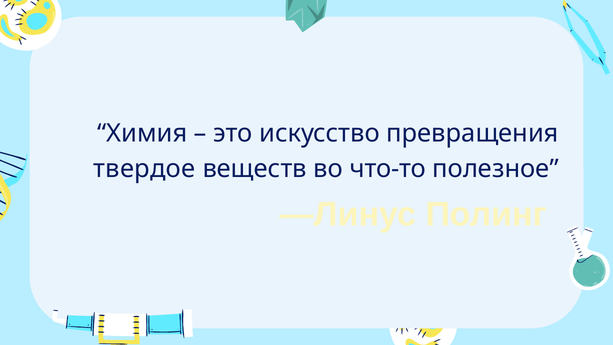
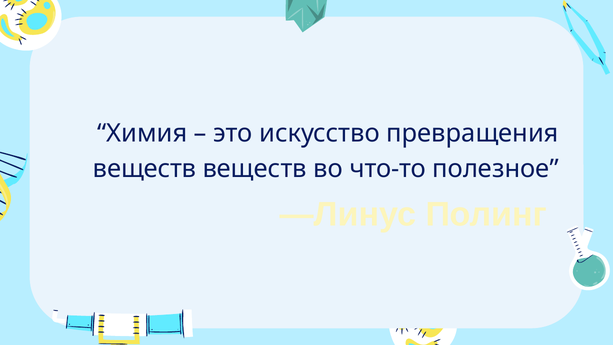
твердое at (144, 169): твердое -> веществ
